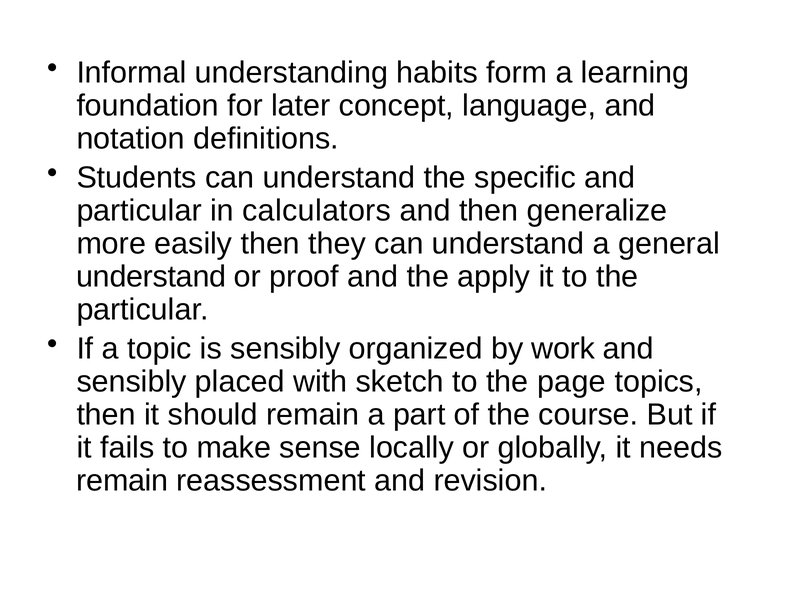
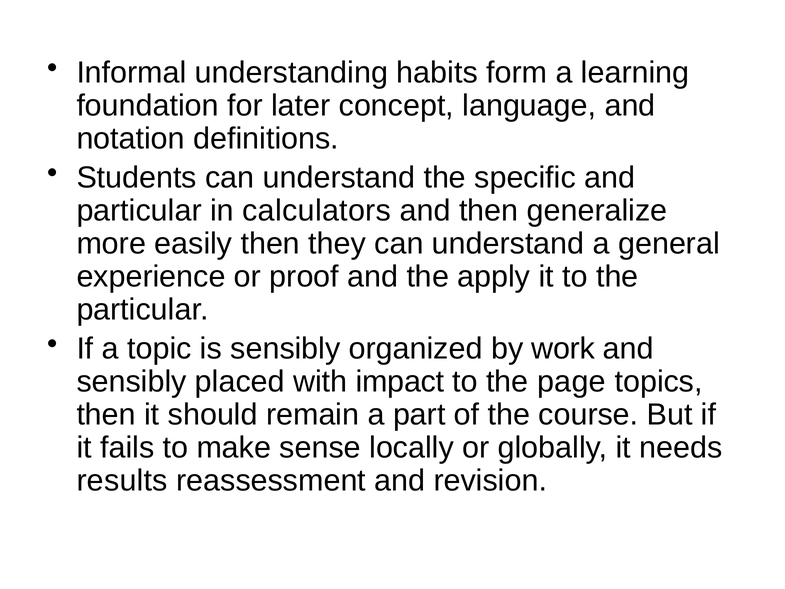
understand at (151, 277): understand -> experience
sketch: sketch -> impact
remain at (122, 481): remain -> results
